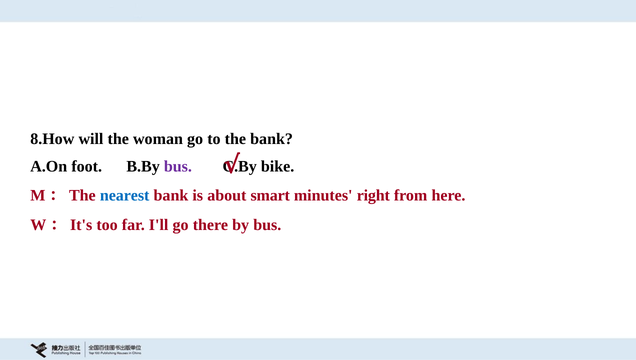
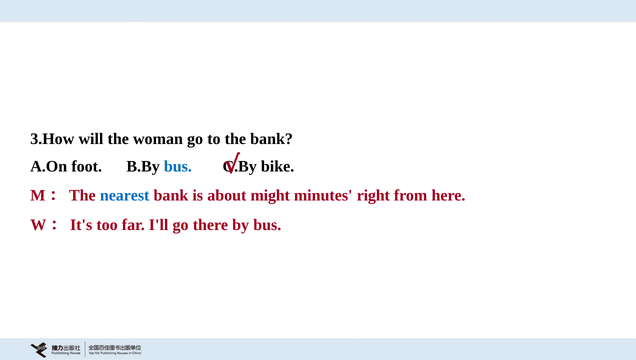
8.How: 8.How -> 3.How
bus at (178, 166) colour: purple -> blue
smart: smart -> might
